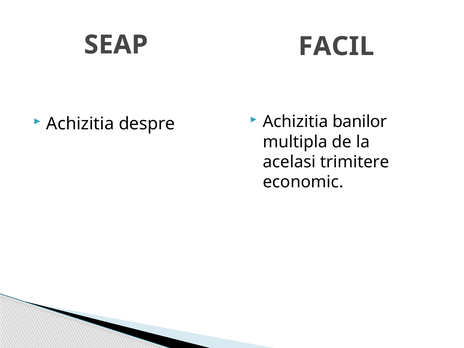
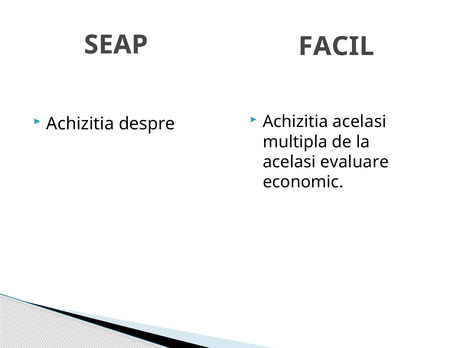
Achizitia banilor: banilor -> acelasi
trimitere: trimitere -> evaluare
